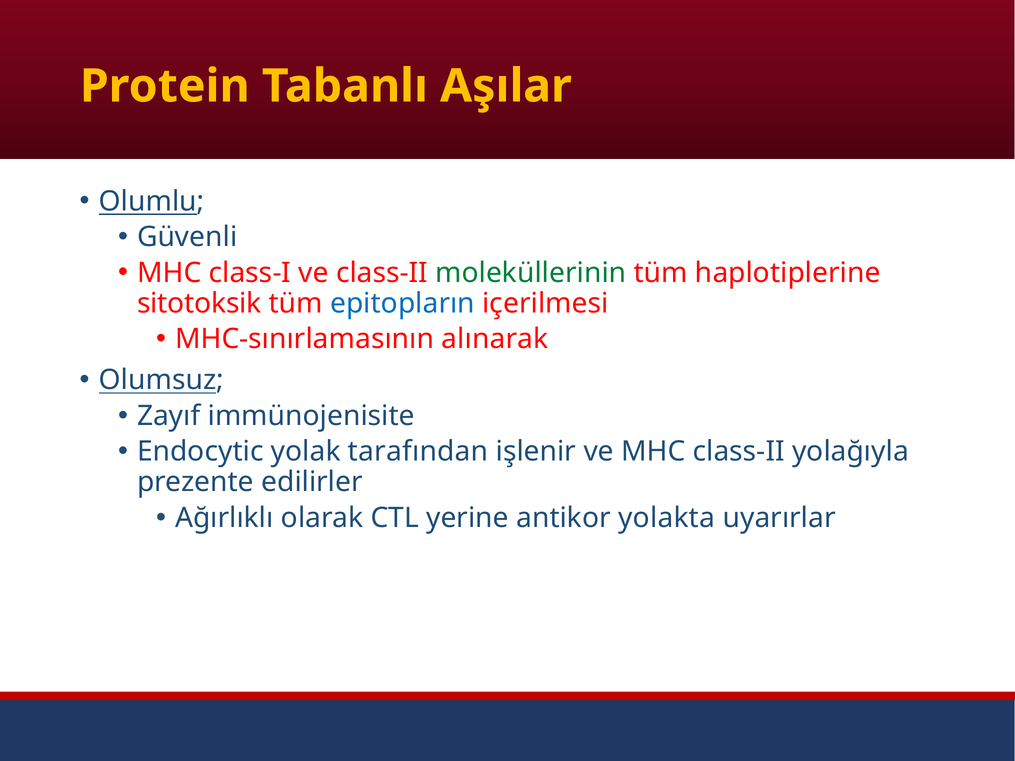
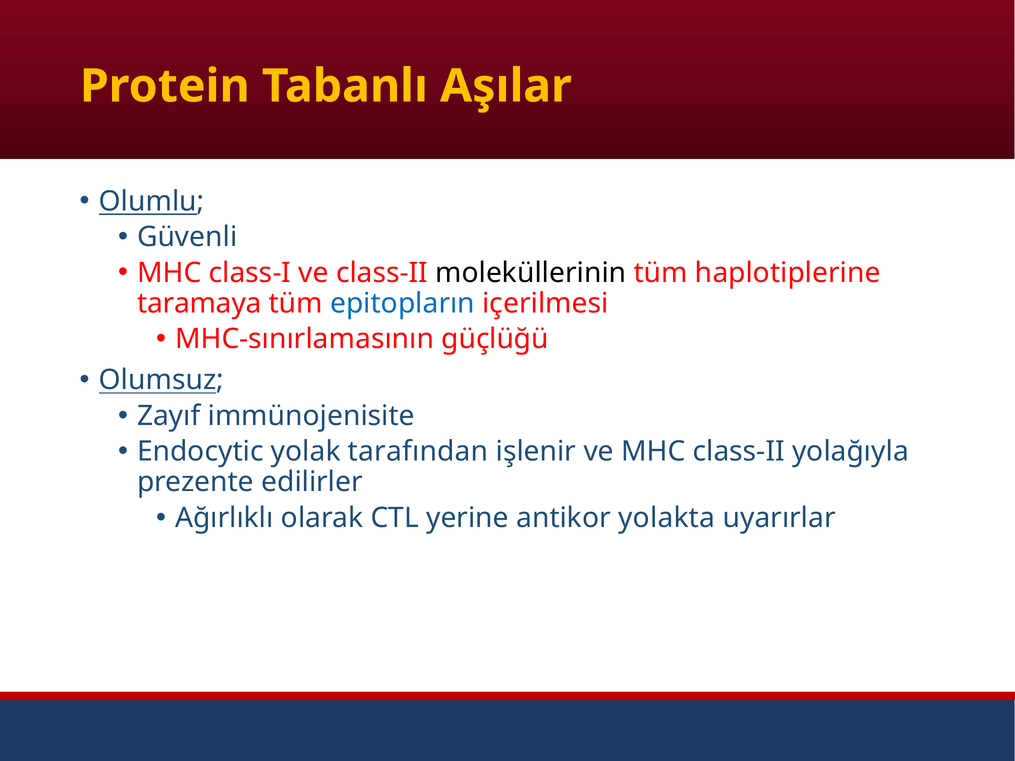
moleküllerinin colour: green -> black
sitotoksik: sitotoksik -> taramaya
alınarak: alınarak -> güçlüğü
